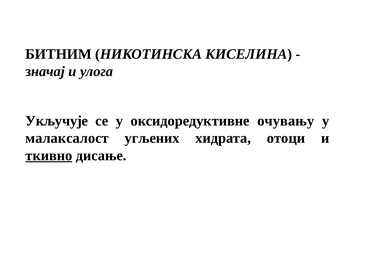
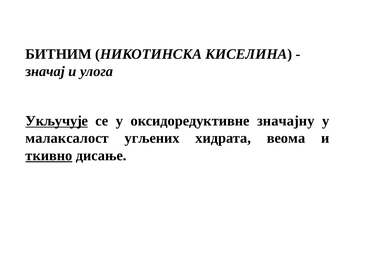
Укључује underline: none -> present
очувању: очувању -> значајну
отоци: отоци -> веома
